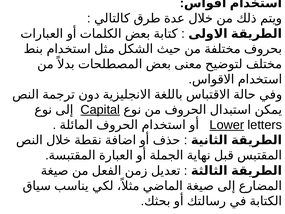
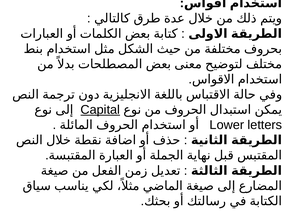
Lower underline: present -> none
